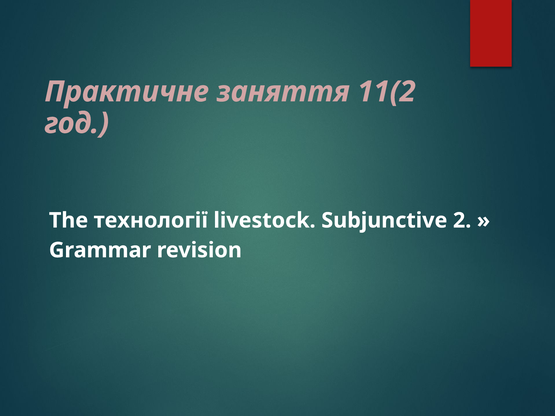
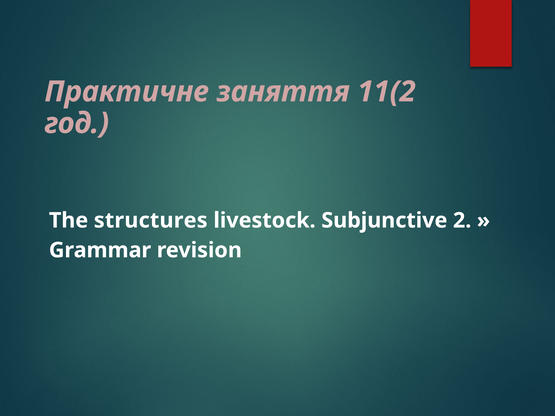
технології: технології -> structures
